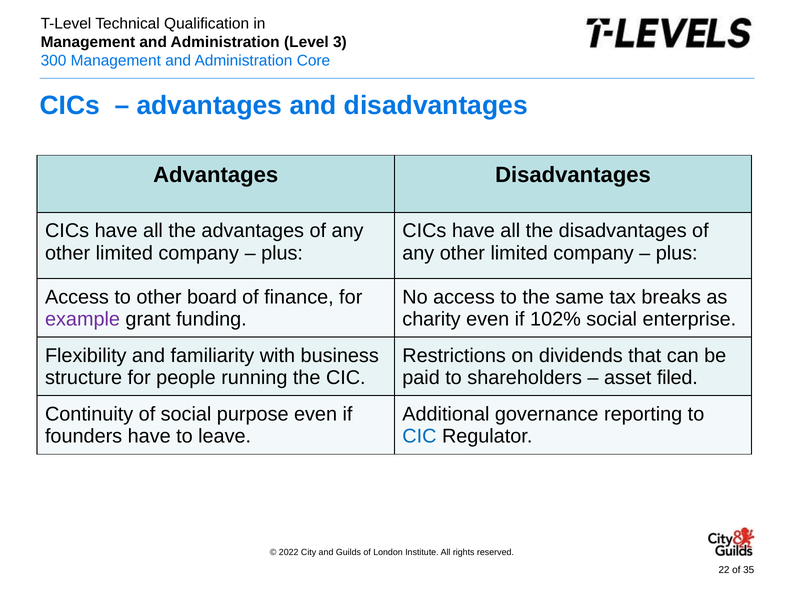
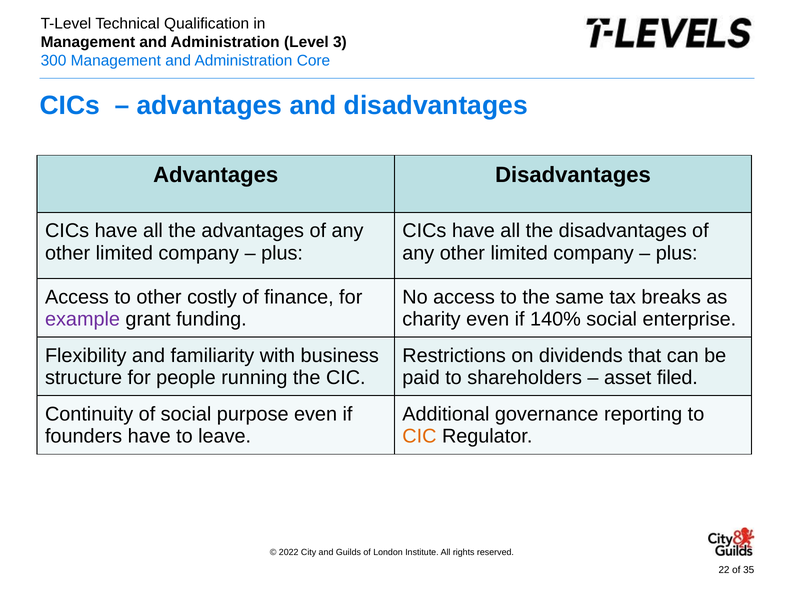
board: board -> costly
102%: 102% -> 140%
CIC at (419, 436) colour: blue -> orange
